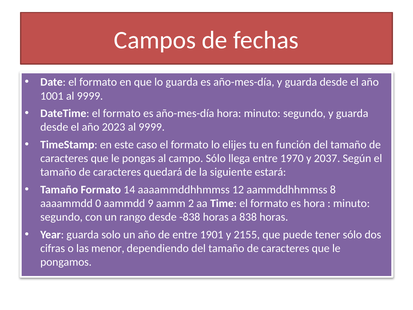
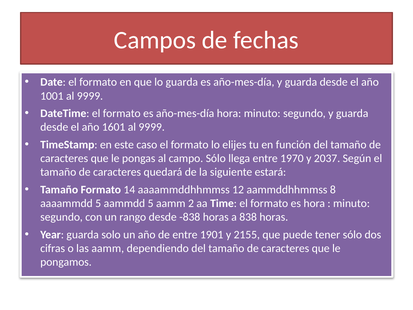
2023: 2023 -> 1601
aaaammdd 0: 0 -> 5
aammdd 9: 9 -> 5
las menor: menor -> aamm
